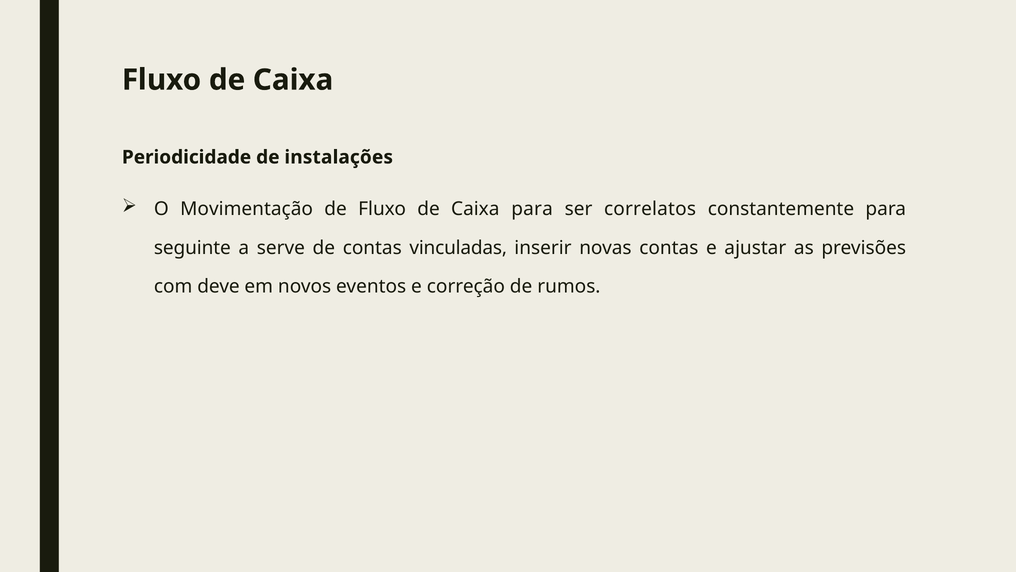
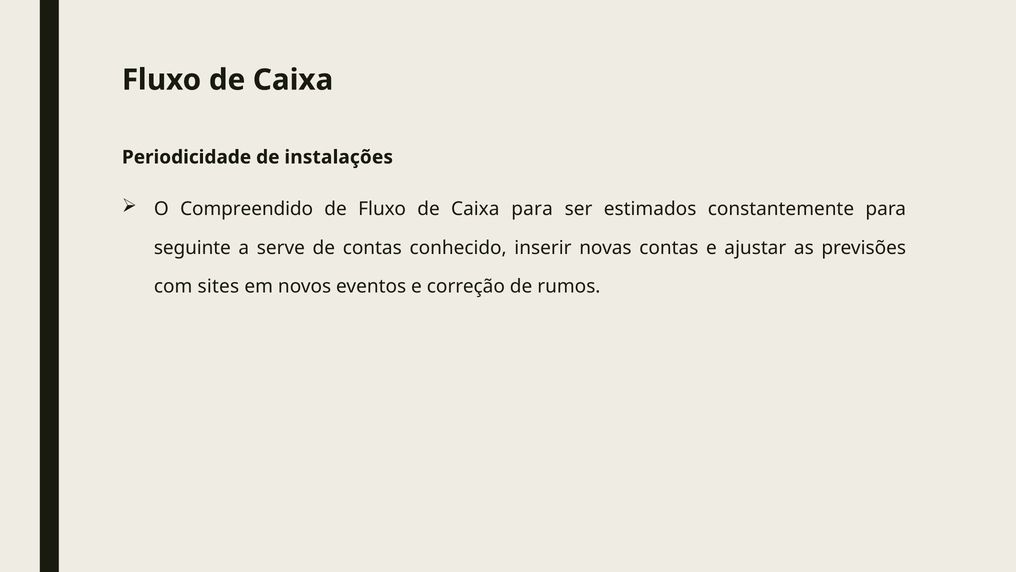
Movimentação: Movimentação -> Compreendido
correlatos: correlatos -> estimados
vinculadas: vinculadas -> conhecido
deve: deve -> sites
